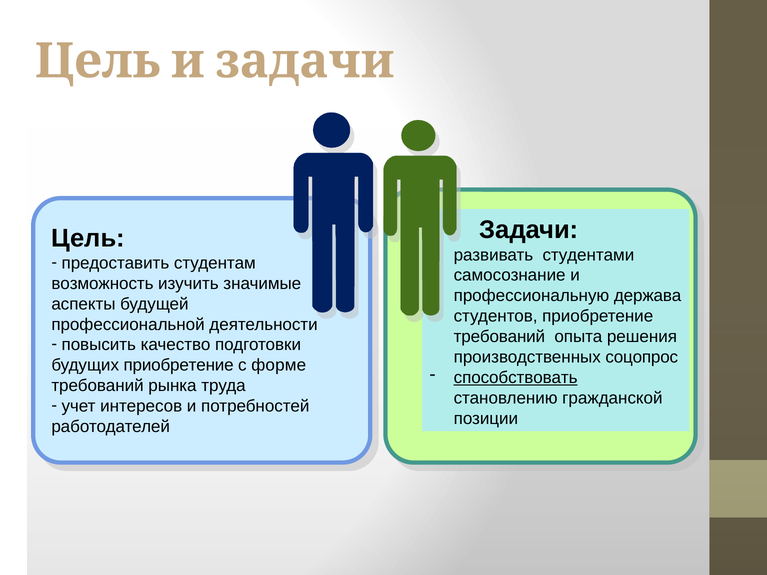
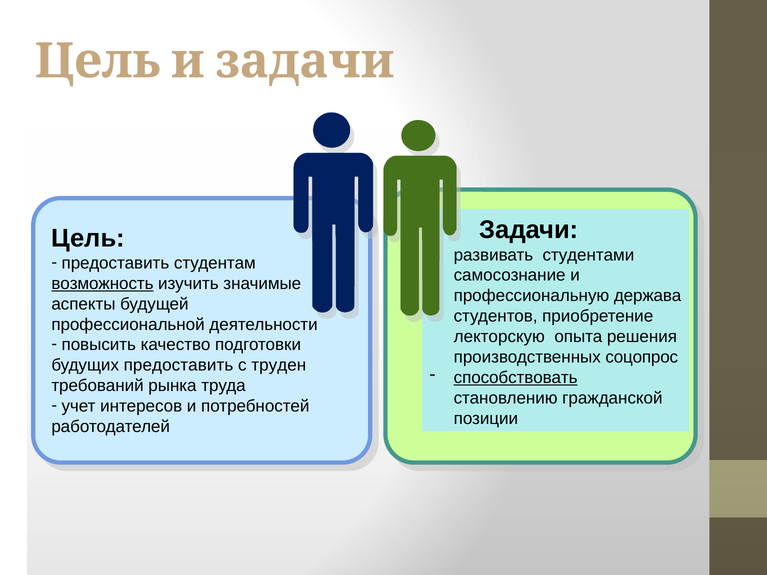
возможность underline: none -> present
требований at (499, 337): требований -> лекторскую
будущих приобретение: приобретение -> предоставить
форме: форме -> труден
